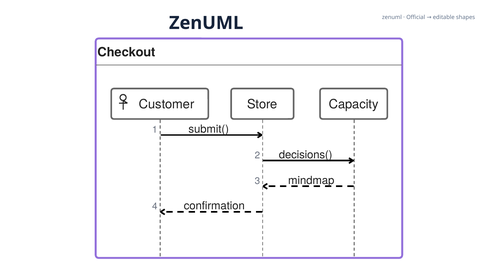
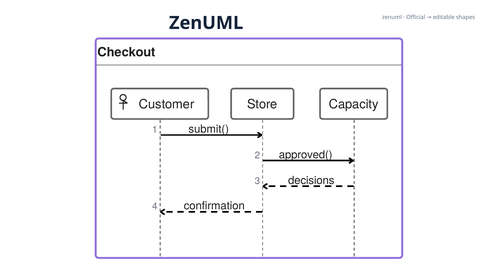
decisions(: decisions( -> approved(
mindmap: mindmap -> decisions
